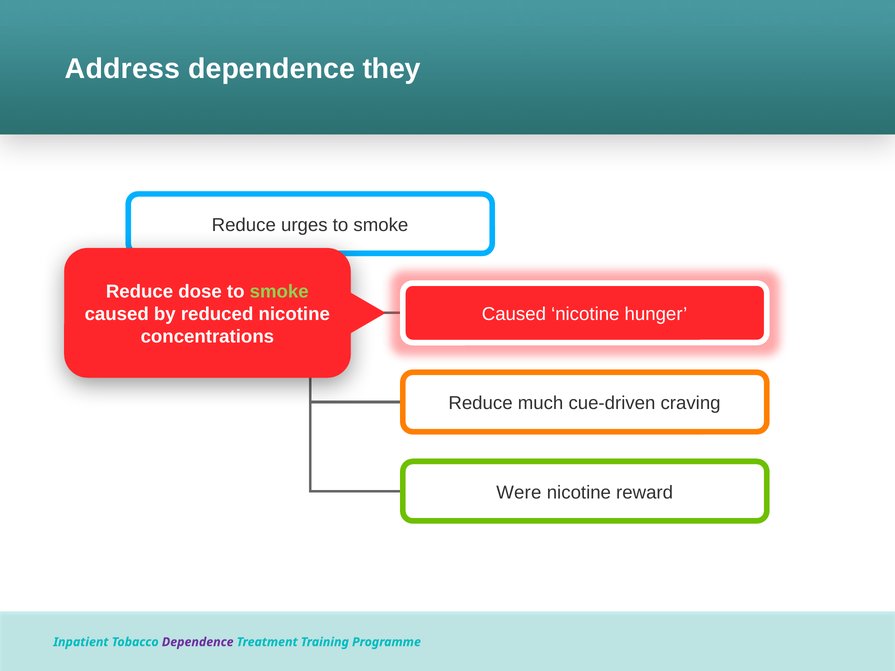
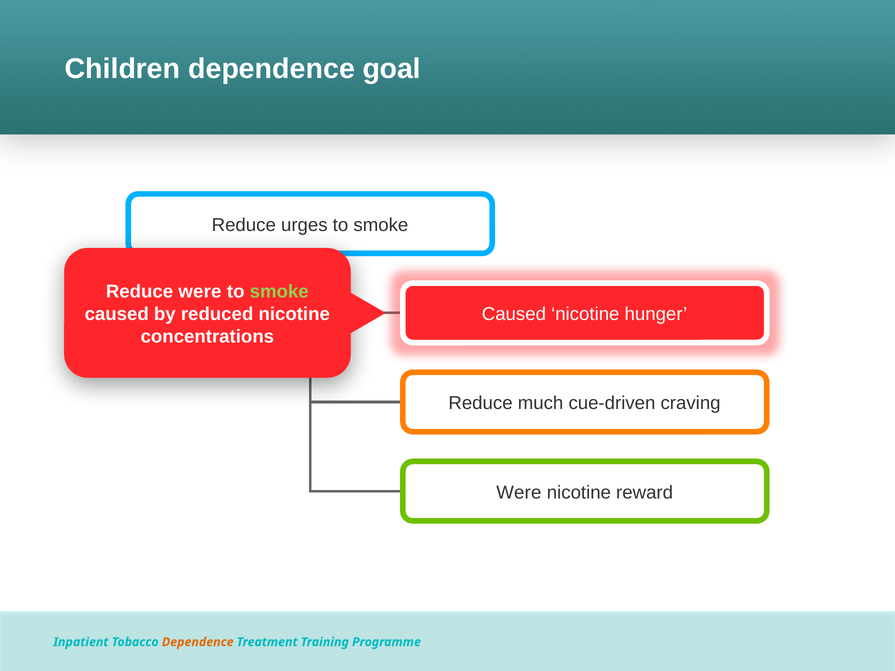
Address: Address -> Children
they: they -> goal
Reduce dose: dose -> were
Dependence at (198, 642) colour: purple -> orange
